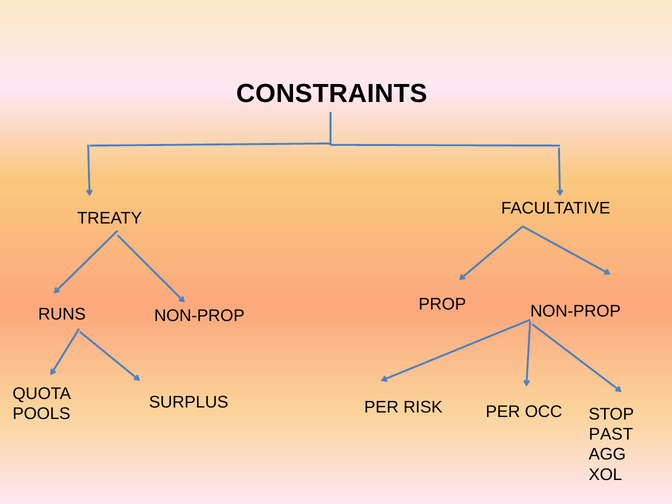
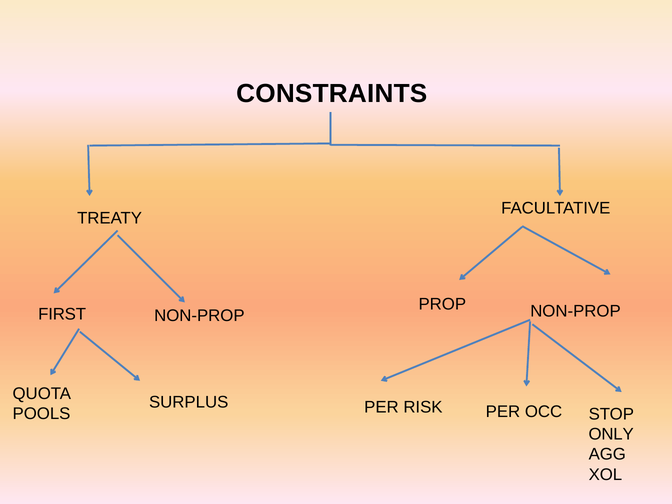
RUNS: RUNS -> FIRST
PAST: PAST -> ONLY
